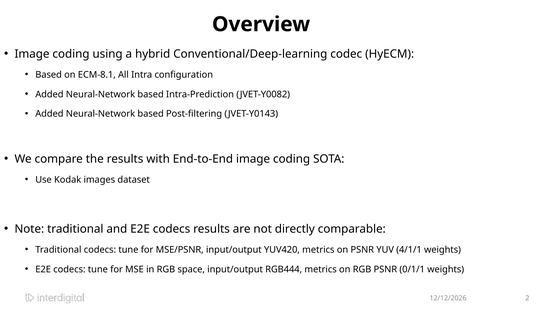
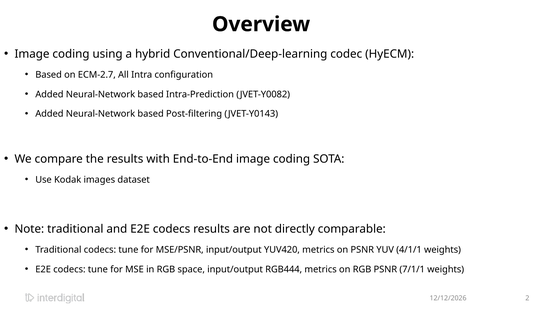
ECM-8.1: ECM-8.1 -> ECM-2.7
0/1/1: 0/1/1 -> 7/1/1
